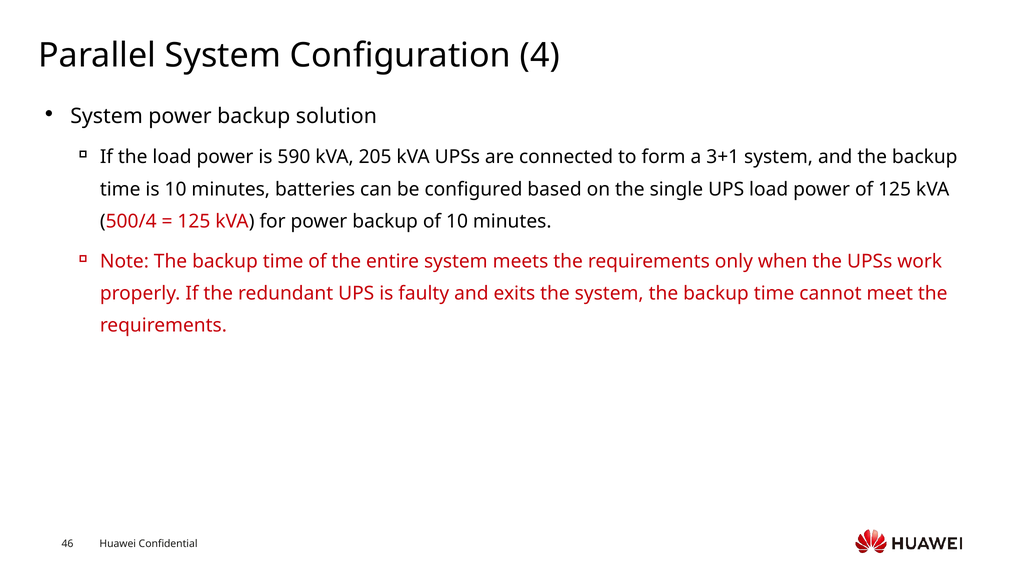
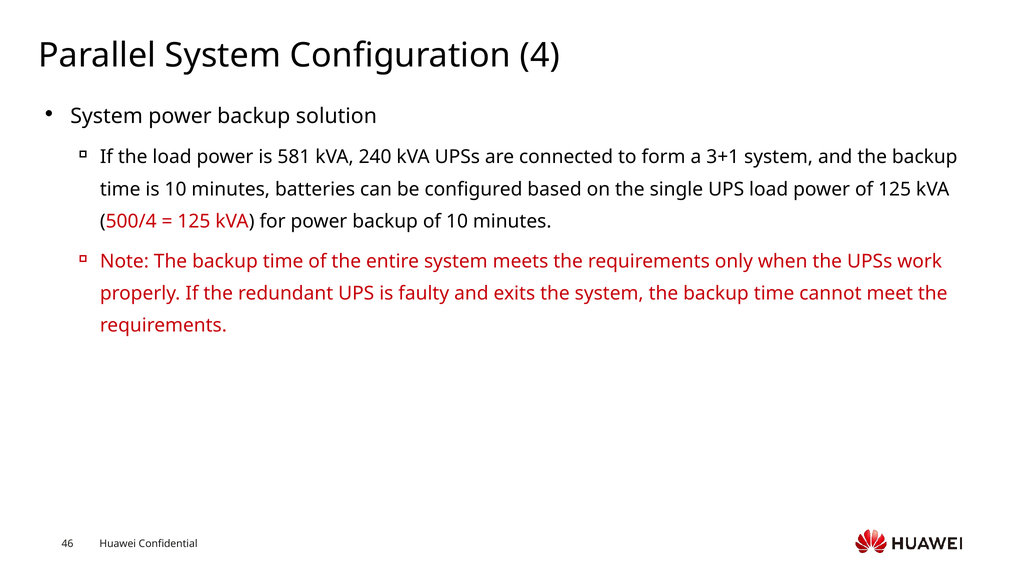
590: 590 -> 581
205: 205 -> 240
